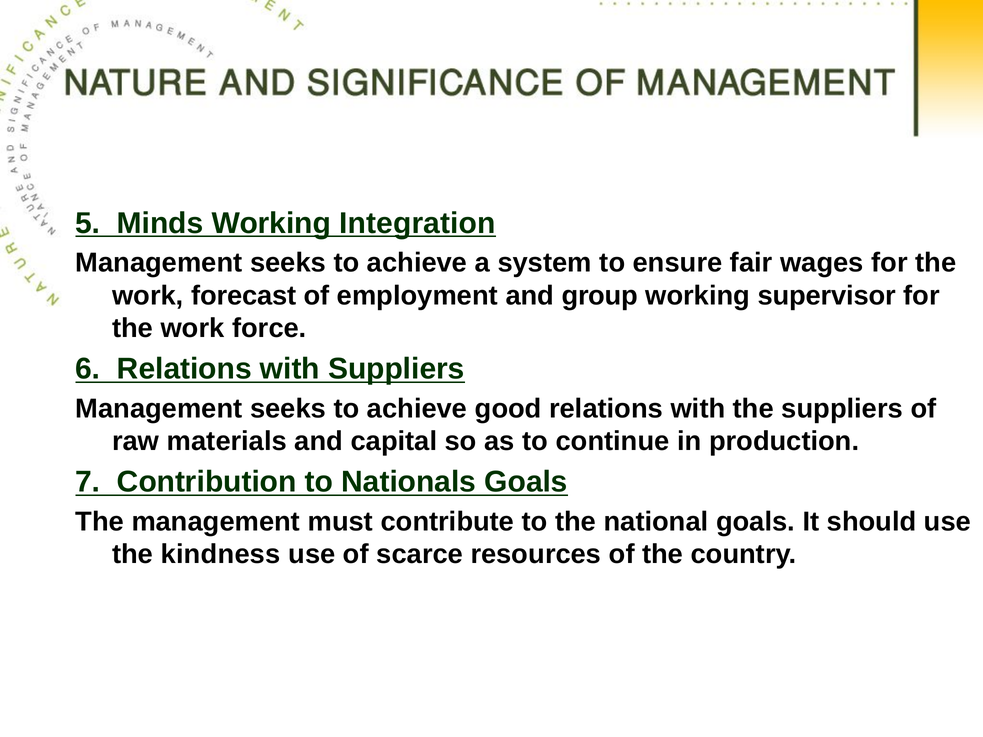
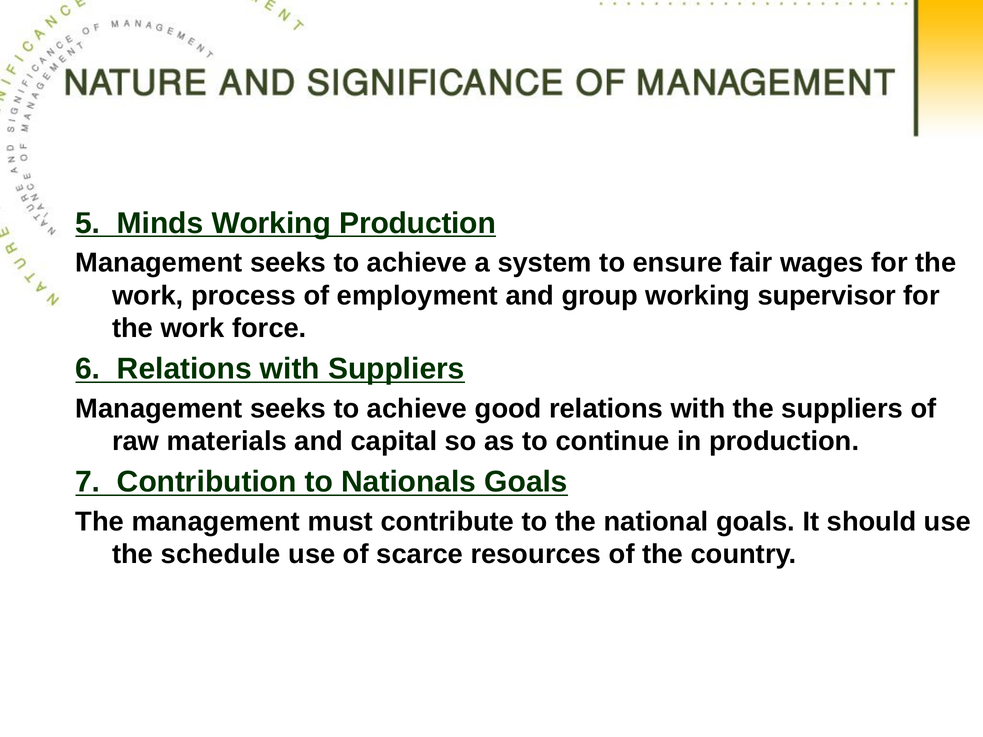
Working Integration: Integration -> Production
forecast: forecast -> process
kindness: kindness -> schedule
